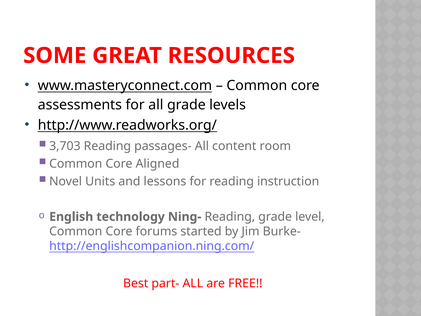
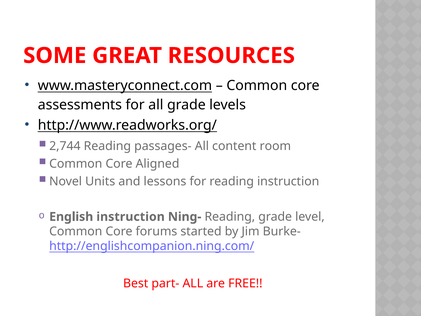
3,703: 3,703 -> 2,744
English technology: technology -> instruction
